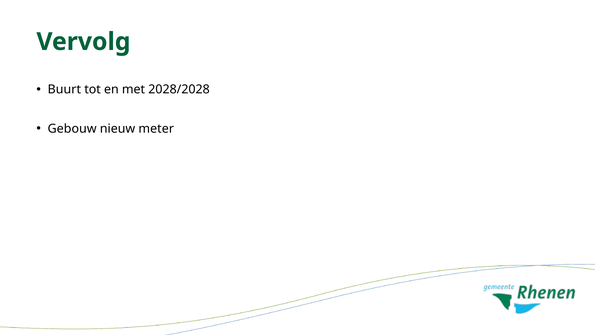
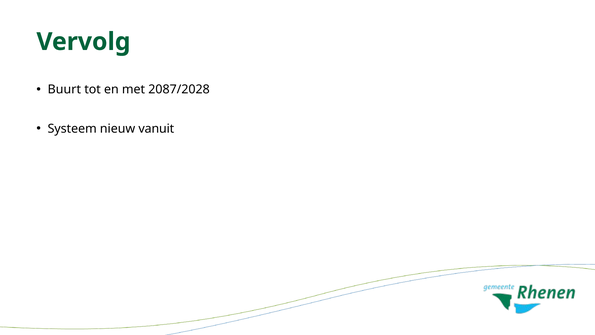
2028/2028: 2028/2028 -> 2087/2028
Gebouw: Gebouw -> Systeem
meter: meter -> vanuit
